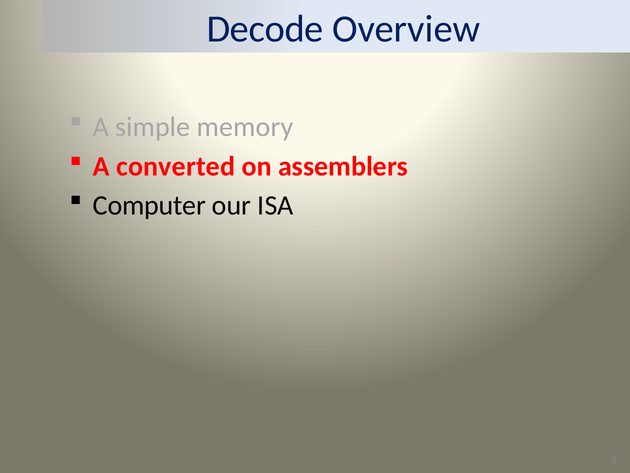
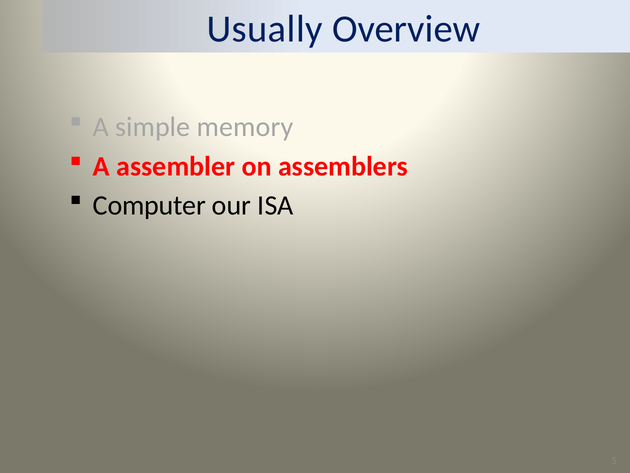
Decode: Decode -> Usually
converted: converted -> assembler
